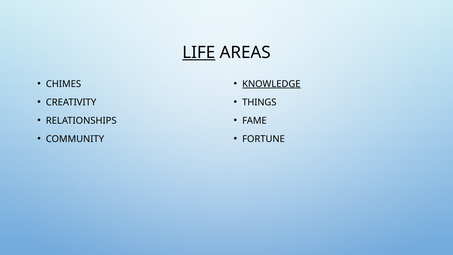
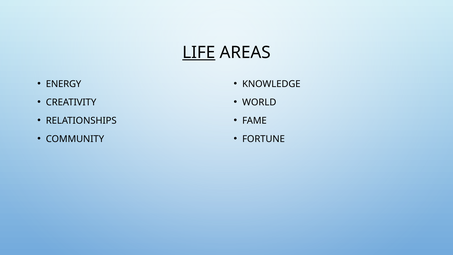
CHIMES: CHIMES -> ENERGY
KNOWLEDGE underline: present -> none
THINGS: THINGS -> WORLD
